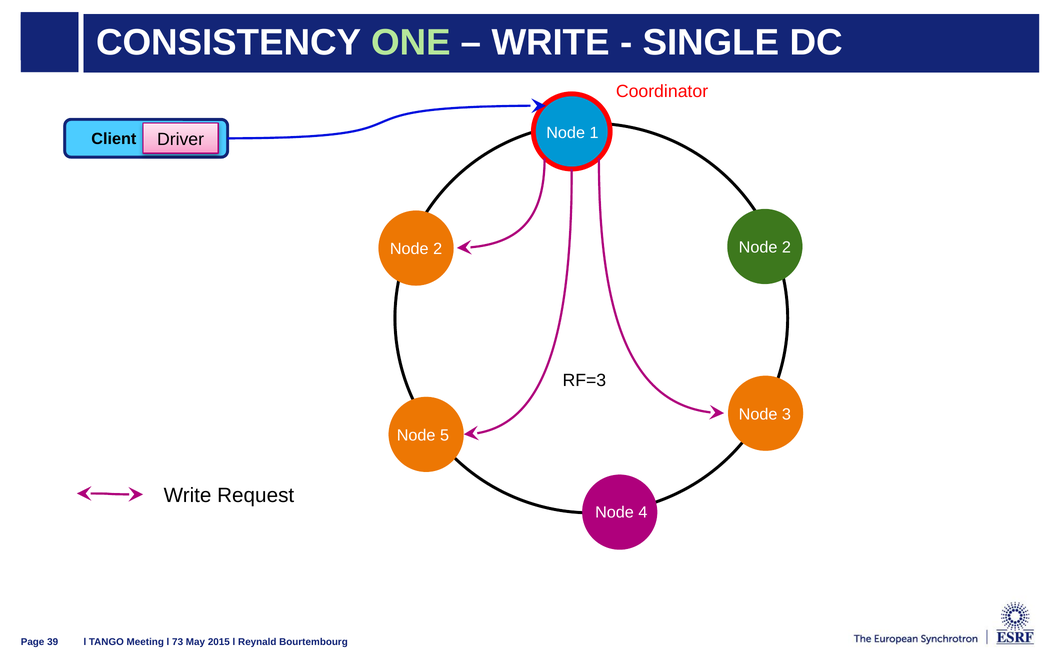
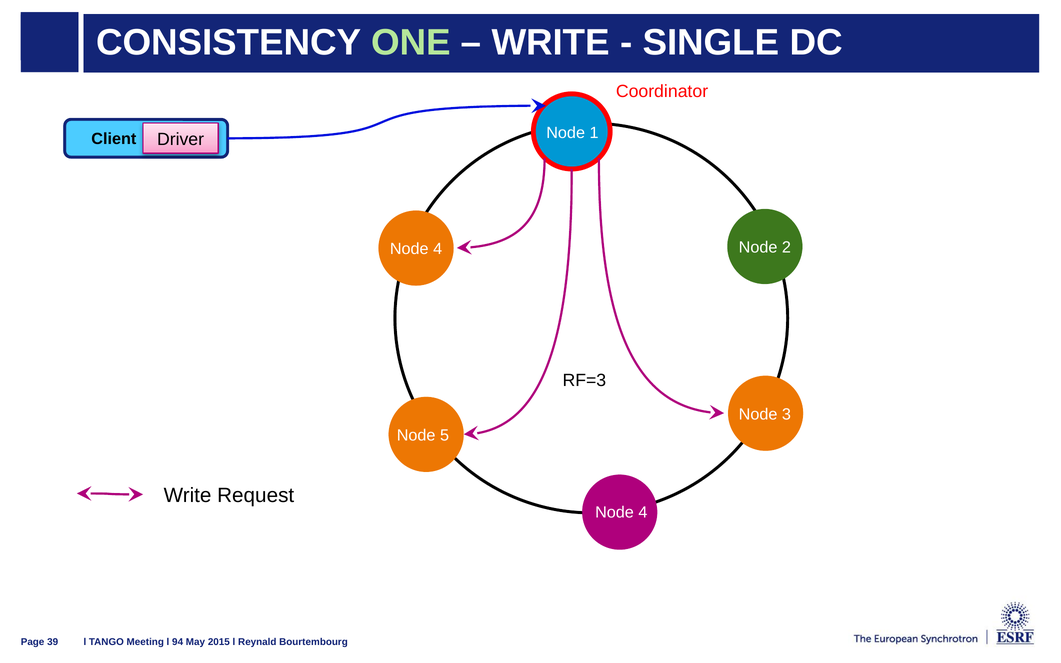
2 at (438, 249): 2 -> 4
73: 73 -> 94
